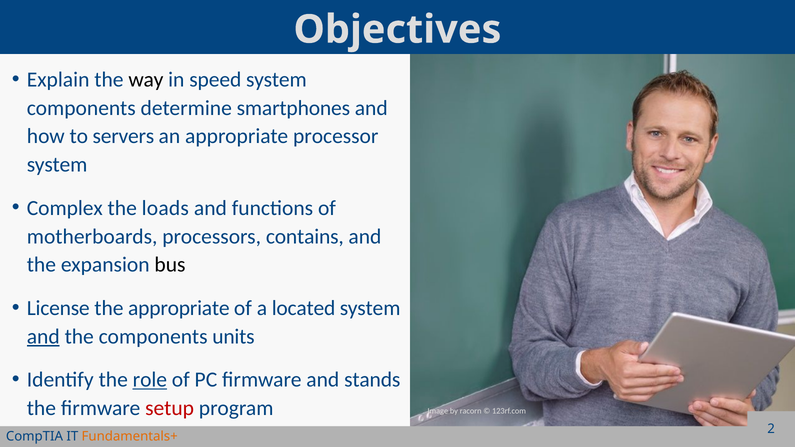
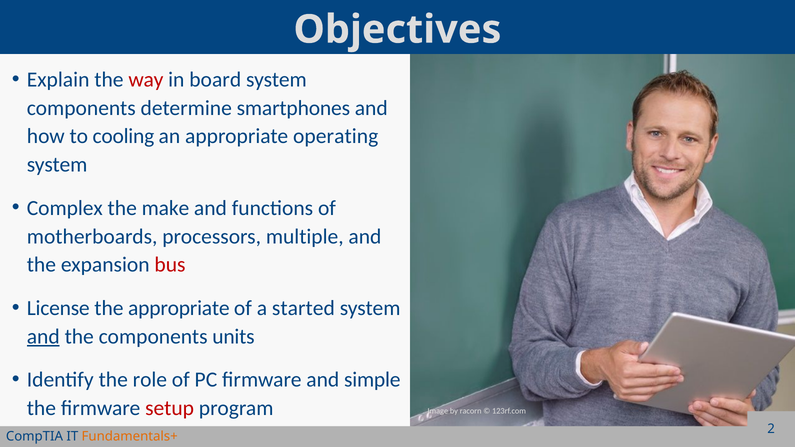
way colour: black -> red
speed: speed -> board
servers: servers -> cooling
processor: processor -> operating
loads: loads -> make
contains: contains -> multiple
bus colour: black -> red
located: located -> started
role underline: present -> none
stands: stands -> simple
